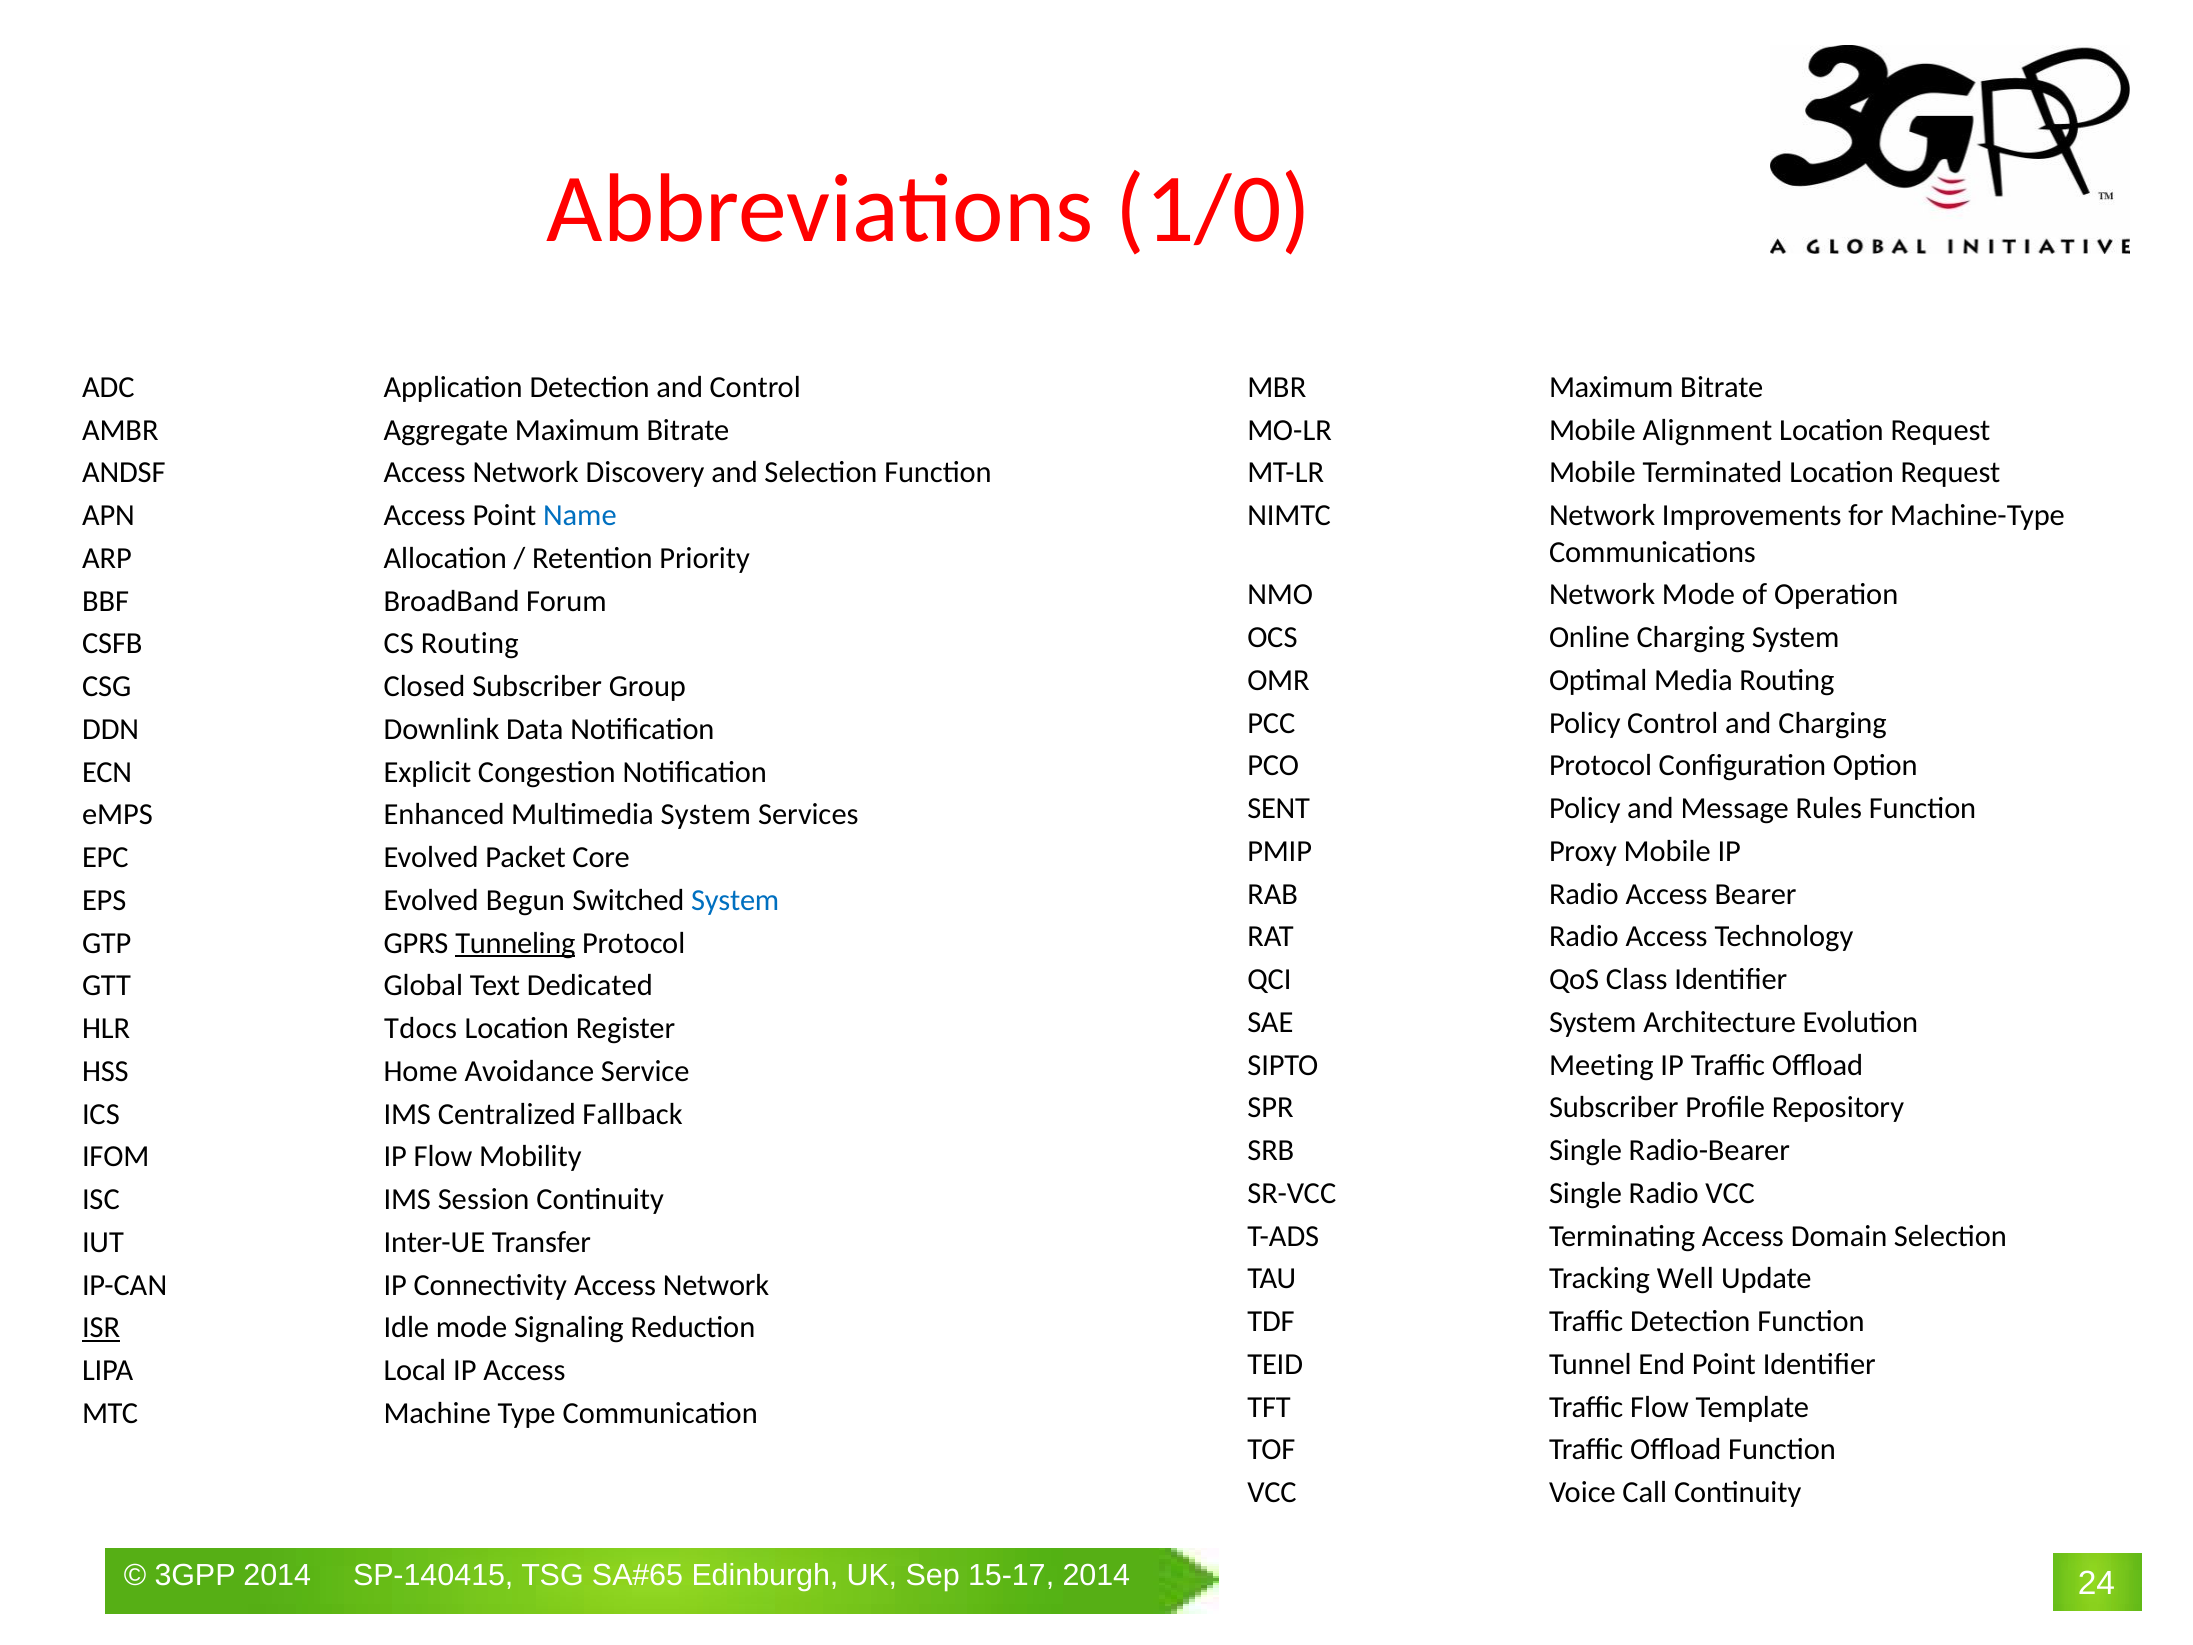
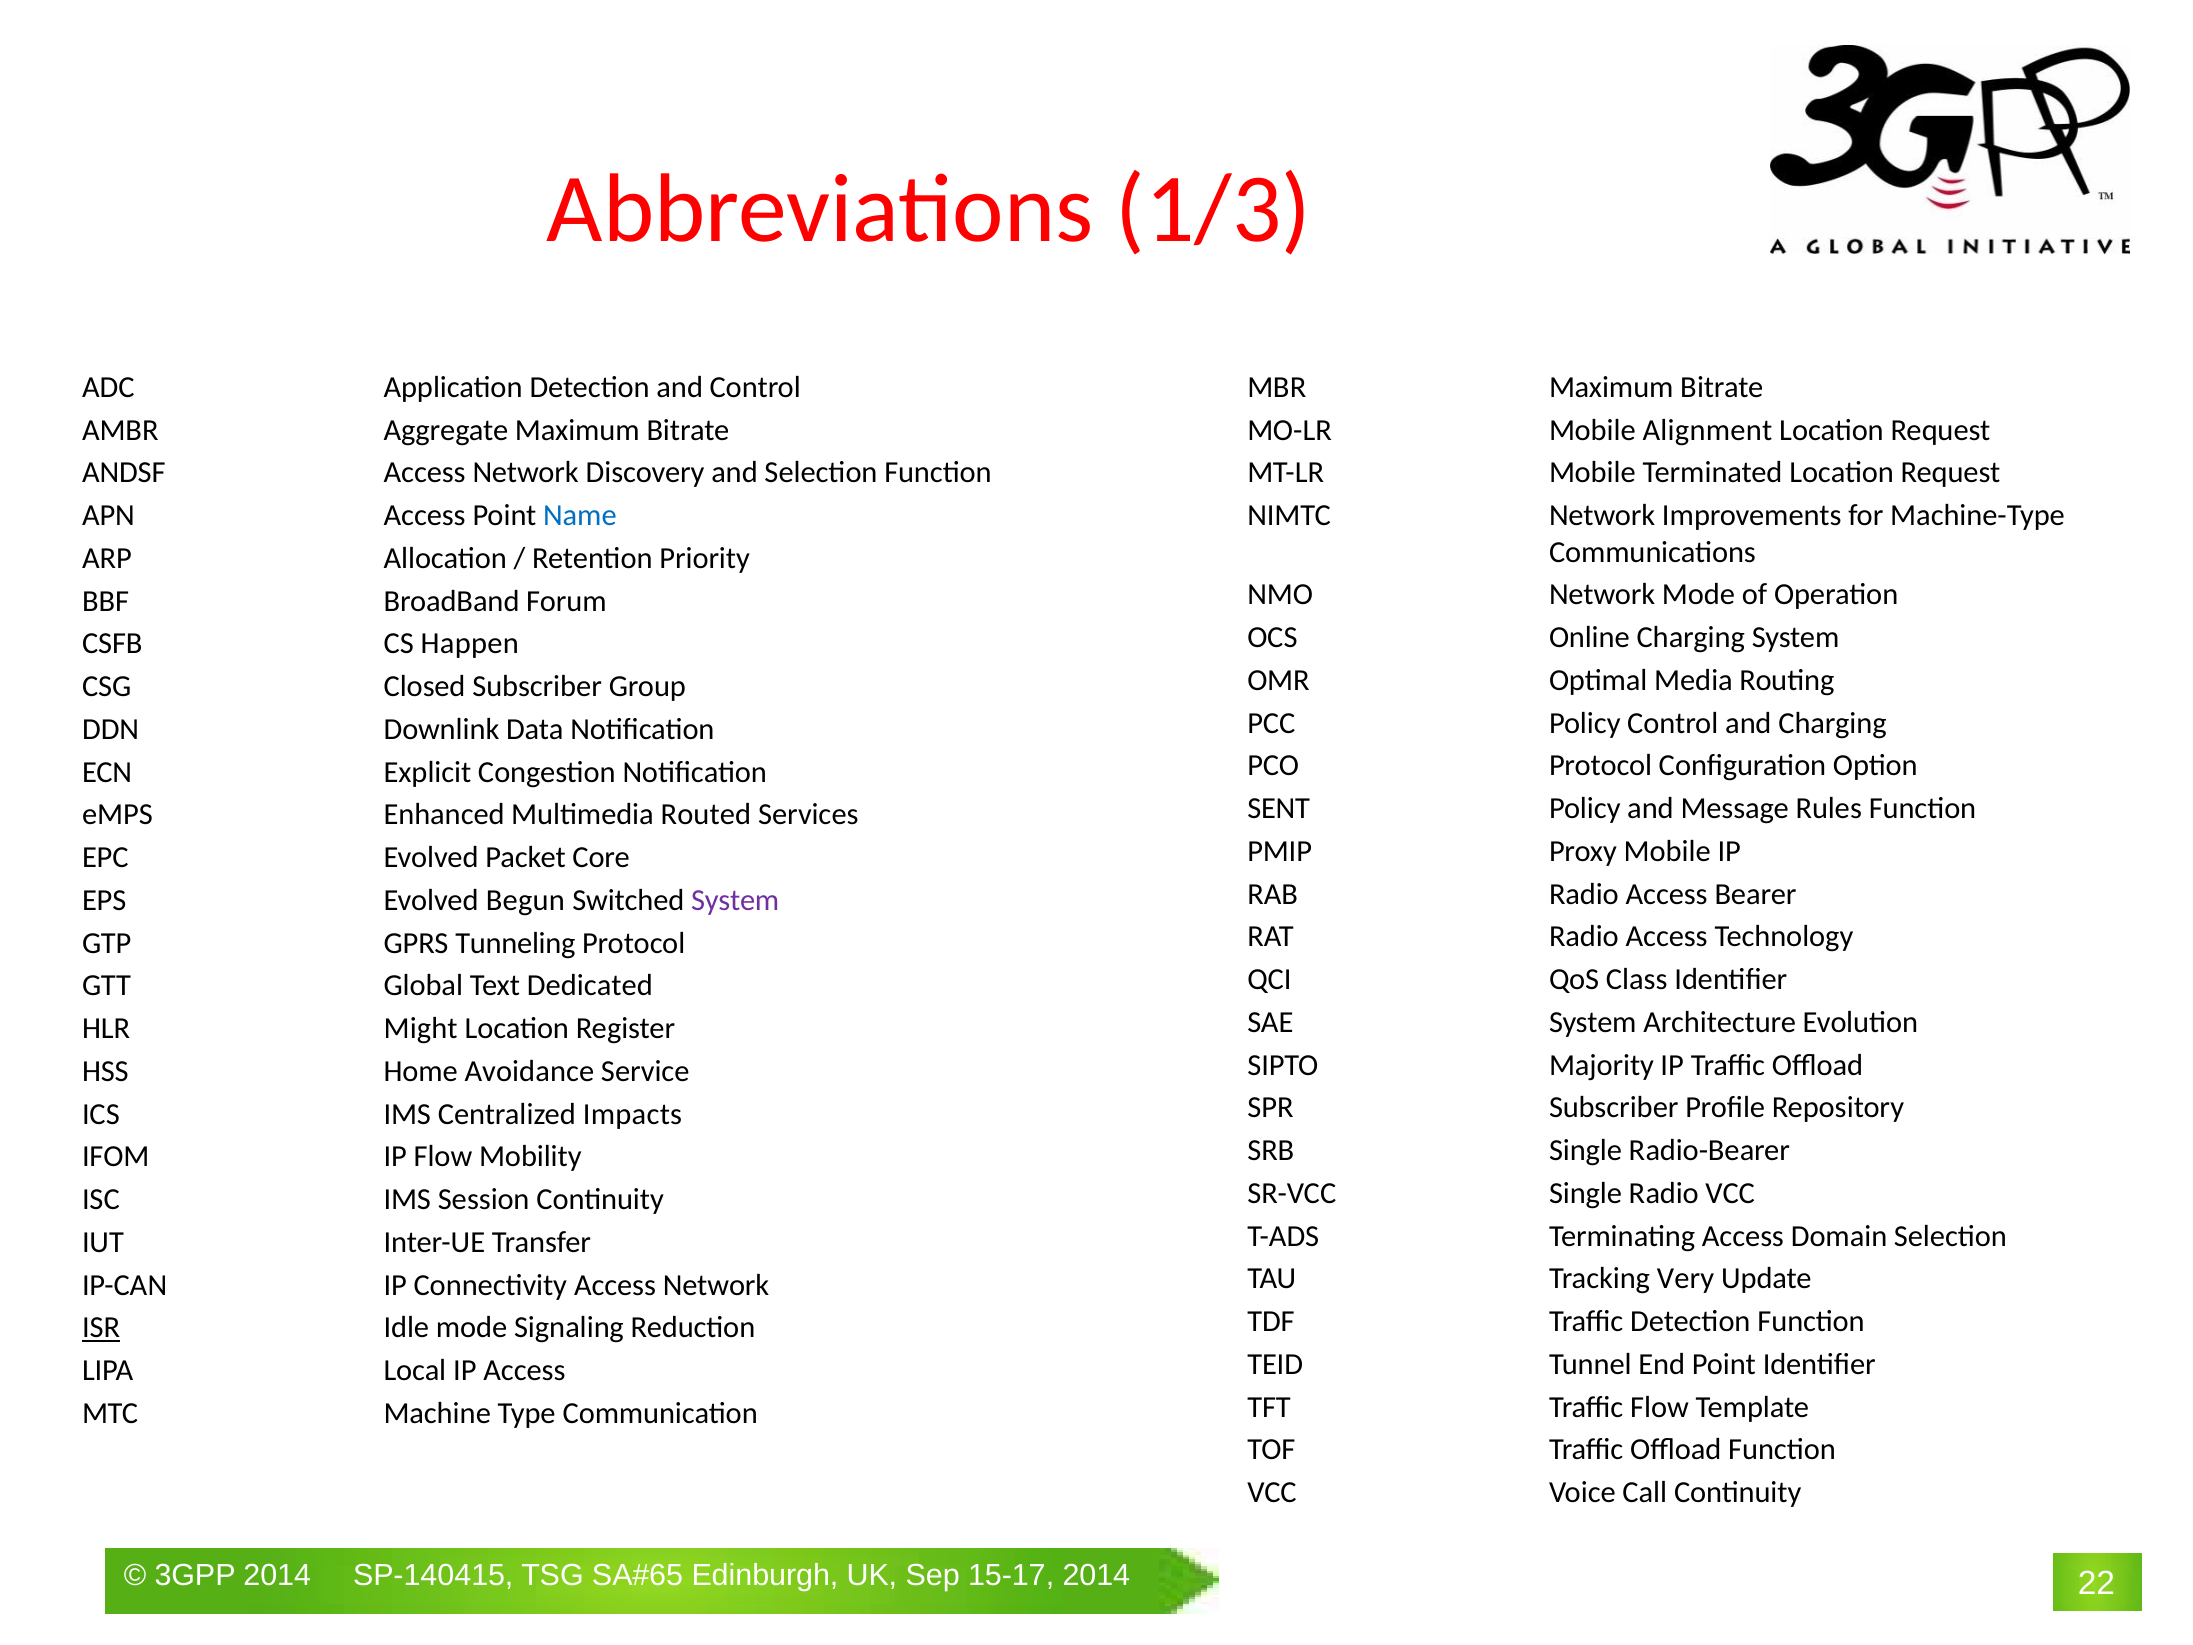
1/0: 1/0 -> 1/3
CS Routing: Routing -> Happen
Multimedia System: System -> Routed
System at (735, 900) colour: blue -> purple
Tunneling underline: present -> none
Tdocs: Tdocs -> Might
Meeting: Meeting -> Majority
Fallback: Fallback -> Impacts
Well: Well -> Very
24: 24 -> 22
